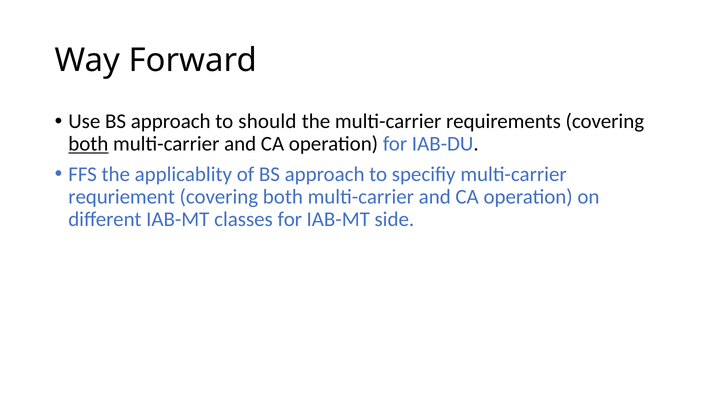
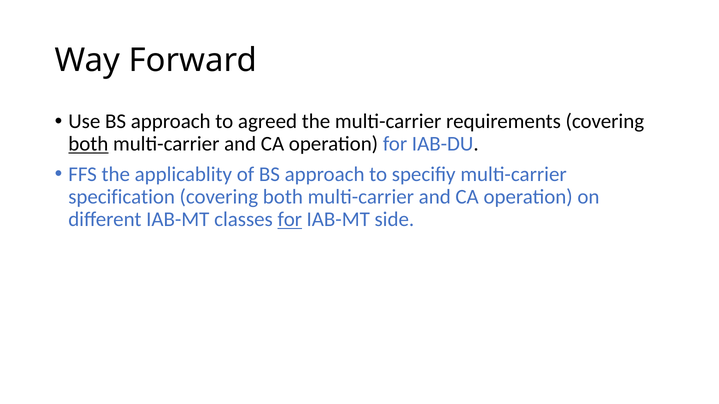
should: should -> agreed
requriement: requriement -> specification
for at (290, 220) underline: none -> present
